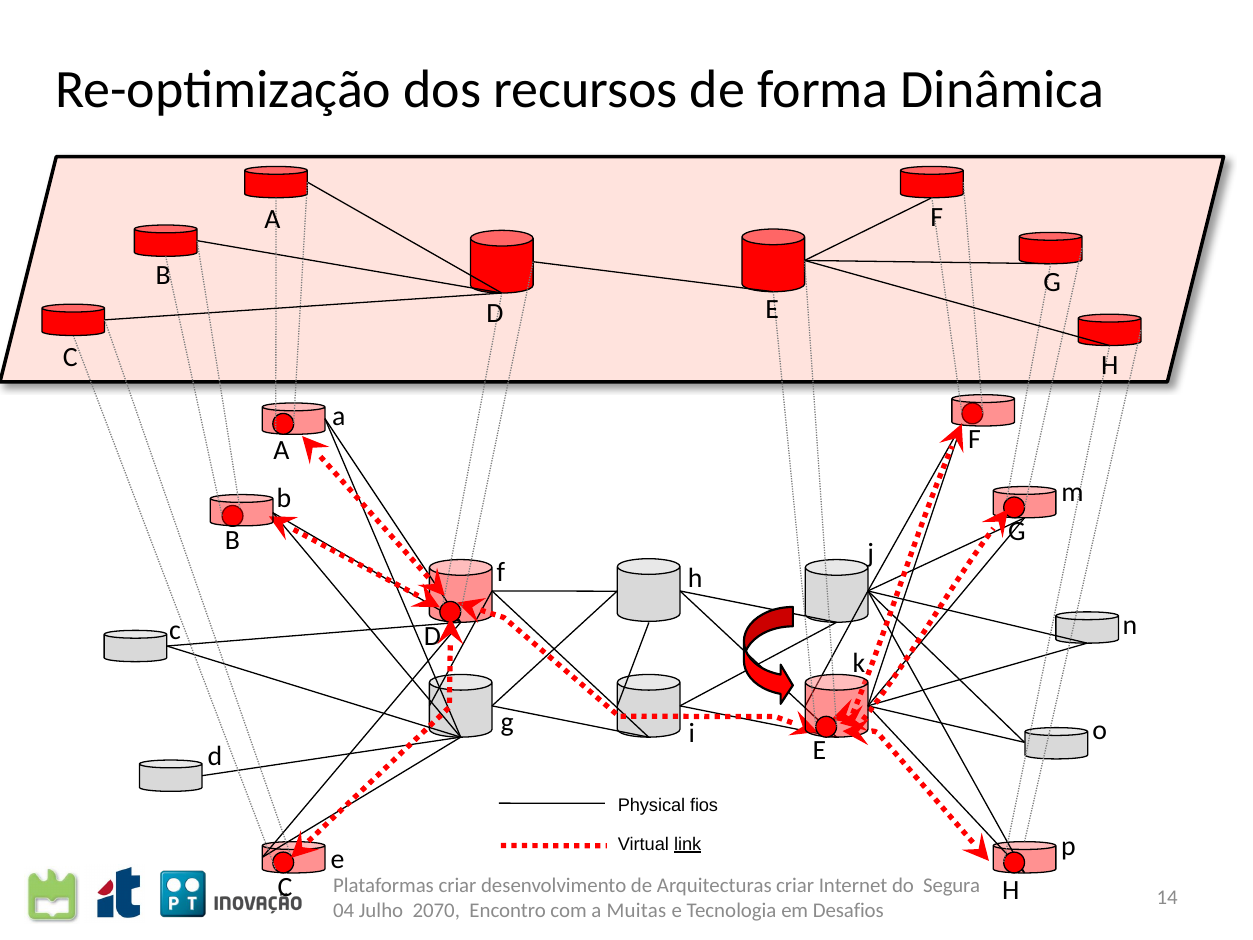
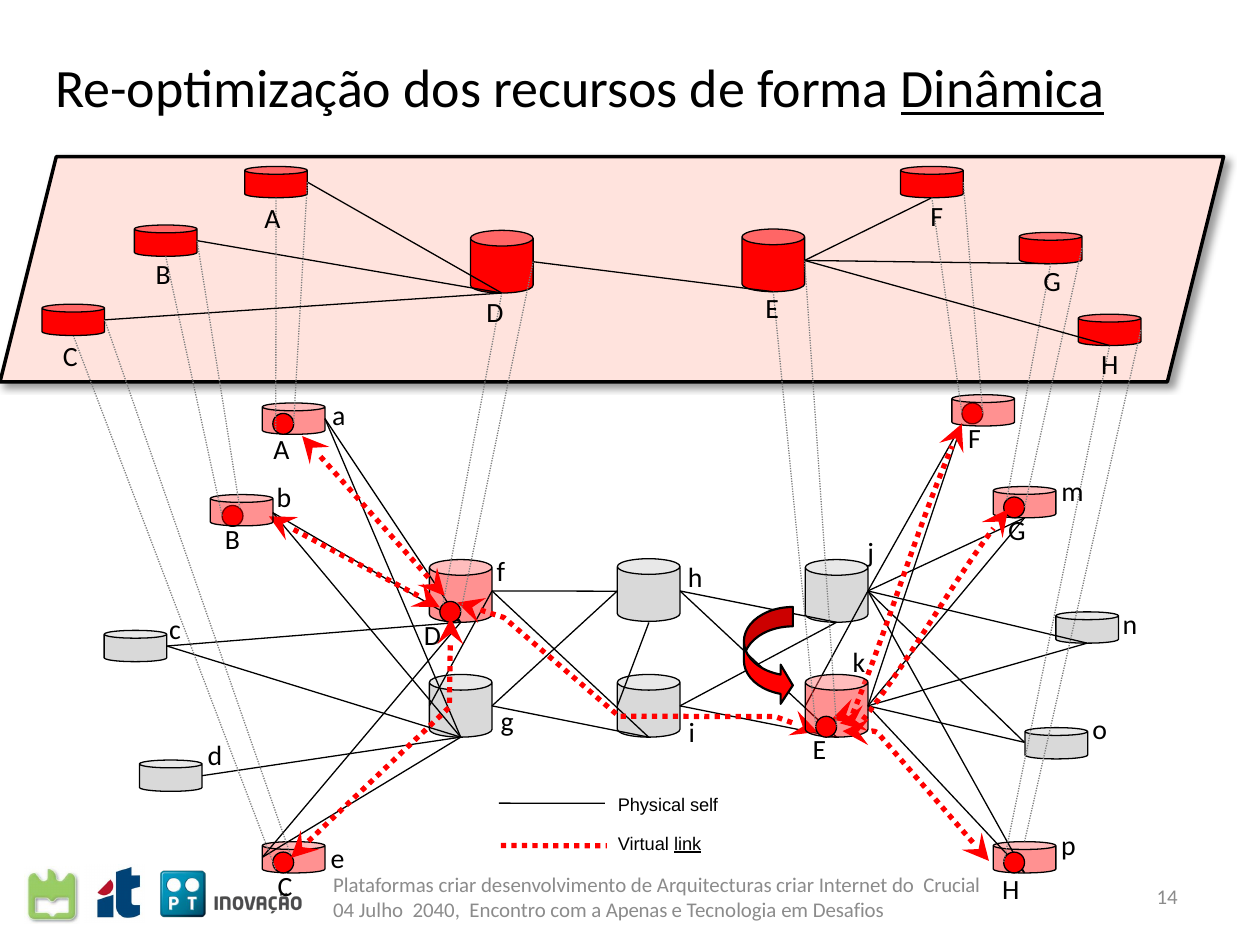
Dinâmica underline: none -> present
fios: fios -> self
Segura: Segura -> Crucial
2070: 2070 -> 2040
Muitas: Muitas -> Apenas
